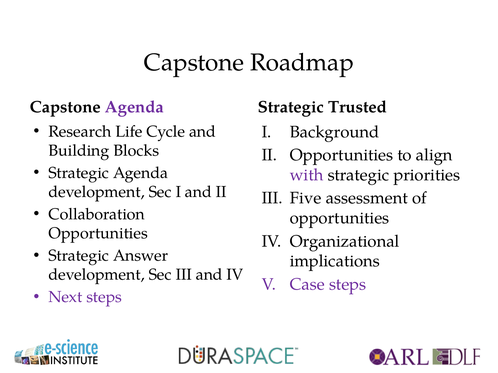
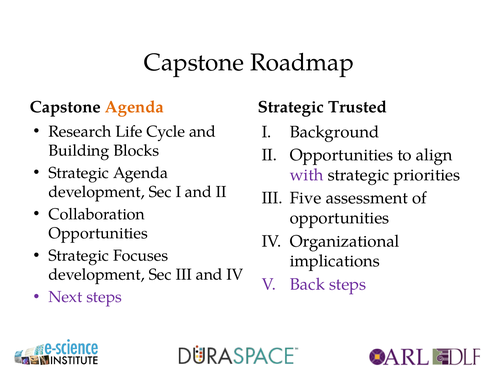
Agenda at (134, 107) colour: purple -> orange
Answer: Answer -> Focuses
Case: Case -> Back
